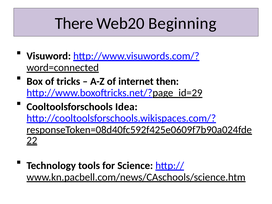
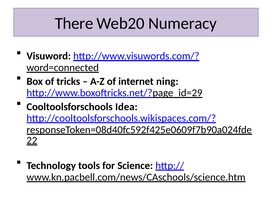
Beginning: Beginning -> Numeracy
then: then -> ning
